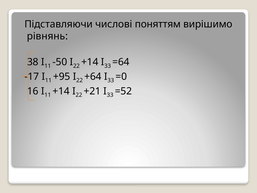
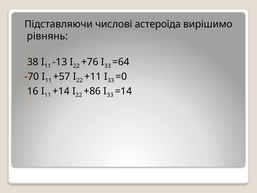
поняттям: поняттям -> астероїда
-50: -50 -> -13
+14 at (90, 62): +14 -> +76
-17: -17 -> -70
+95: +95 -> +57
+64: +64 -> +11
+21: +21 -> +86
=52: =52 -> =14
